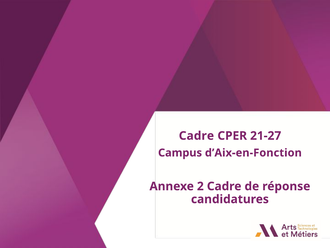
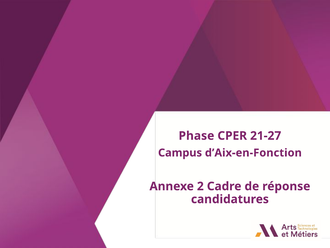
Cadre at (196, 136): Cadre -> Phase
